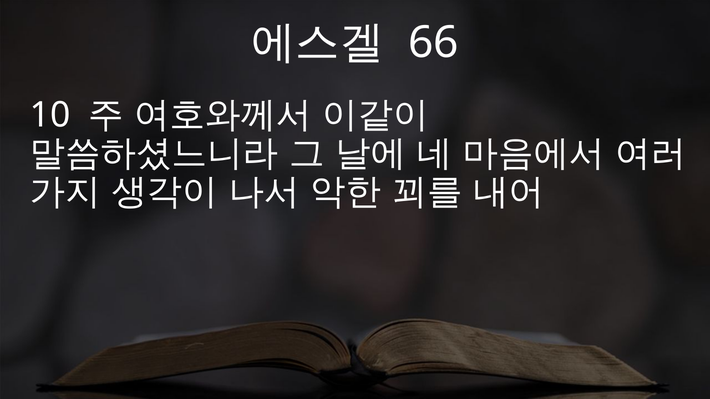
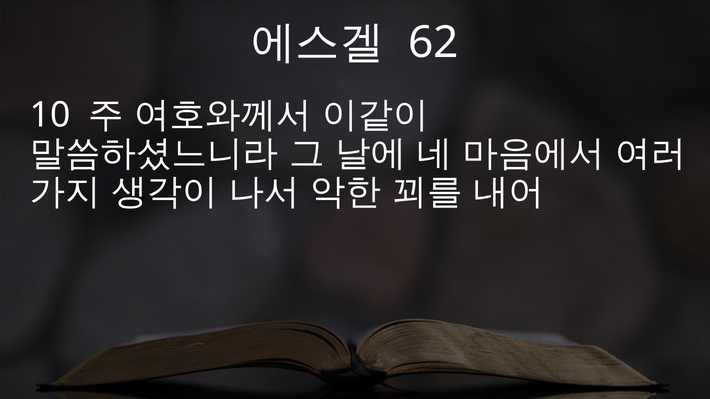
66: 66 -> 62
